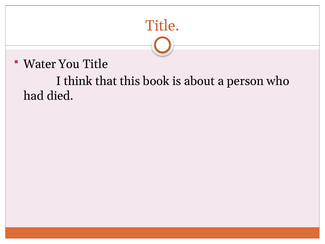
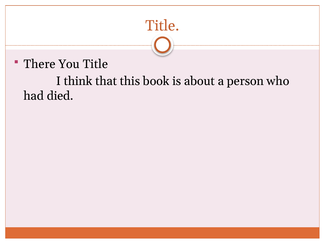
Water: Water -> There
